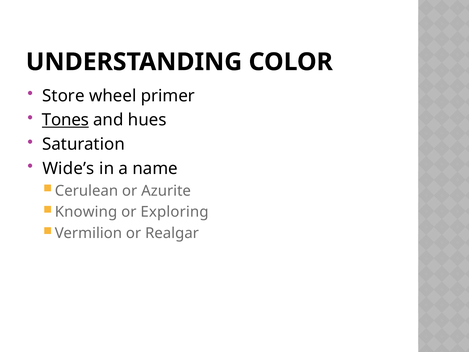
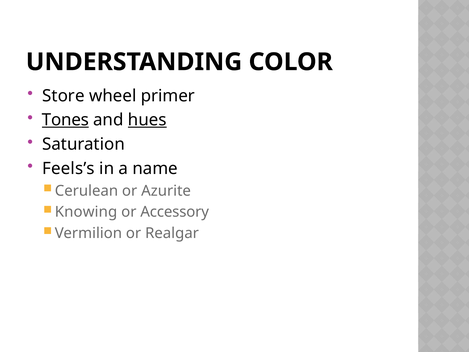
hues underline: none -> present
Wide’s: Wide’s -> Feels’s
Exploring: Exploring -> Accessory
